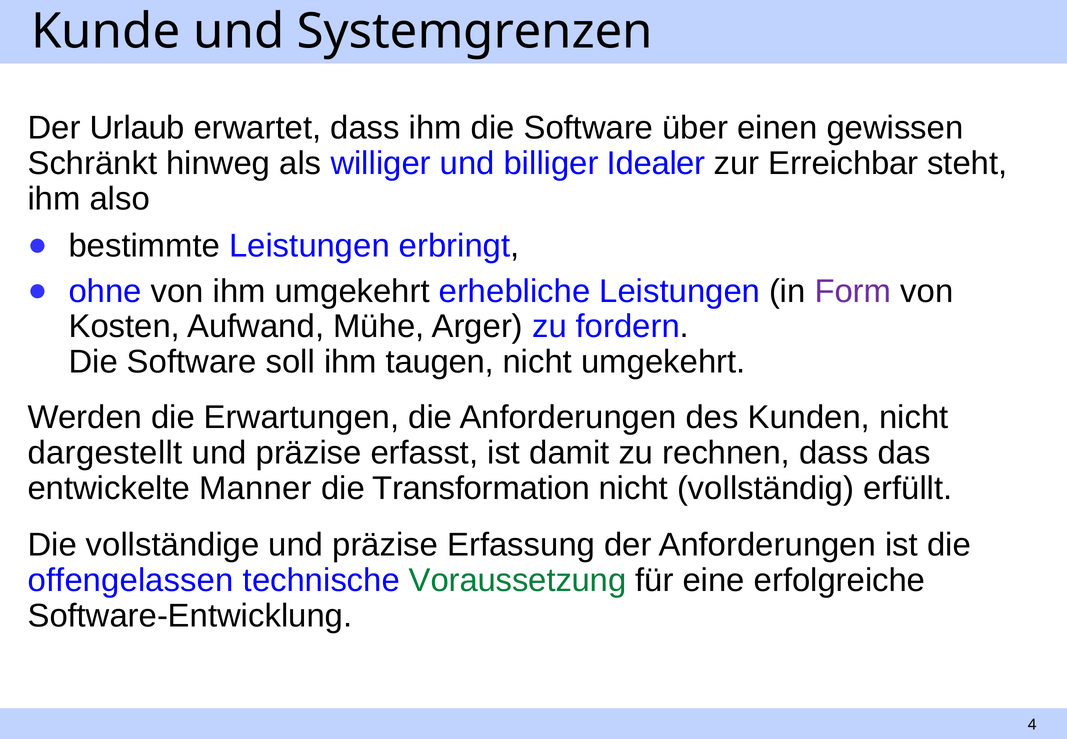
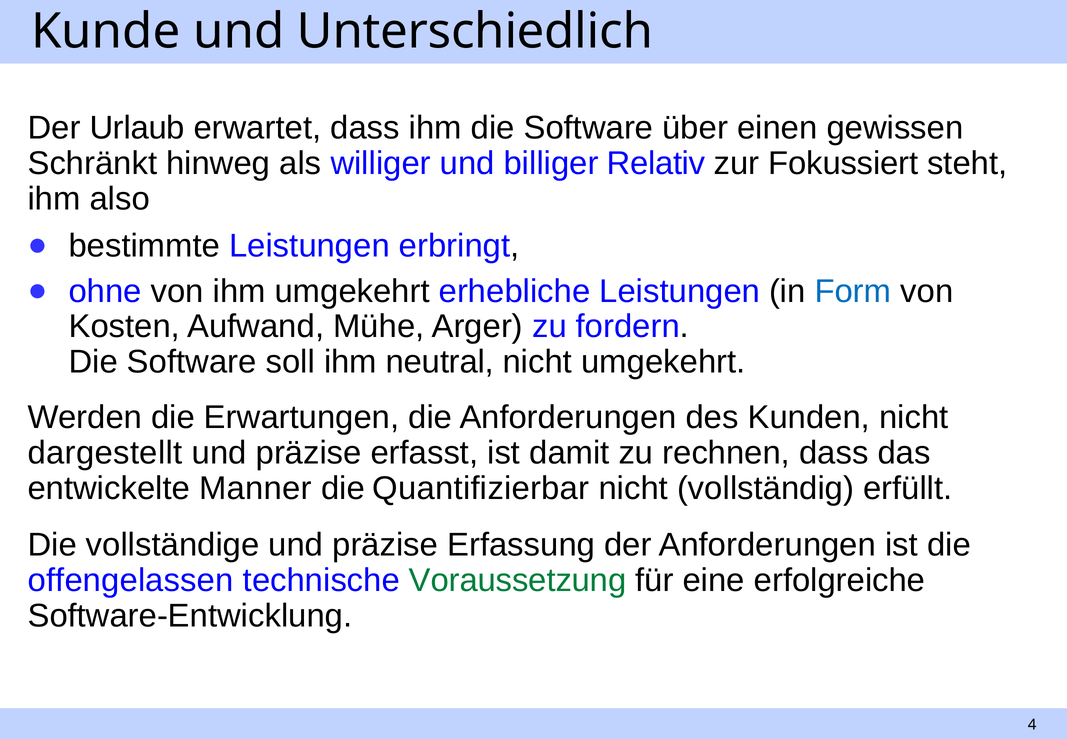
Systemgrenzen: Systemgrenzen -> Unterschiedlich
Idealer: Idealer -> Relativ
Erreichbar: Erreichbar -> Fokussiert
Form colour: purple -> blue
taugen: taugen -> neutral
Transformation: Transformation -> Quantifizierbar
